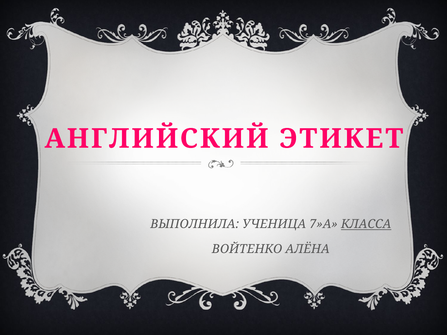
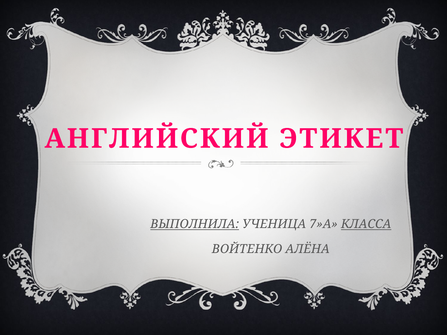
ВЫПОЛНИЛА underline: none -> present
